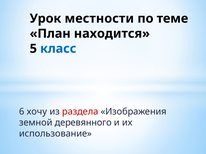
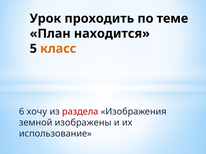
местности: местности -> проходить
класс colour: blue -> orange
деревянного: деревянного -> изображены
